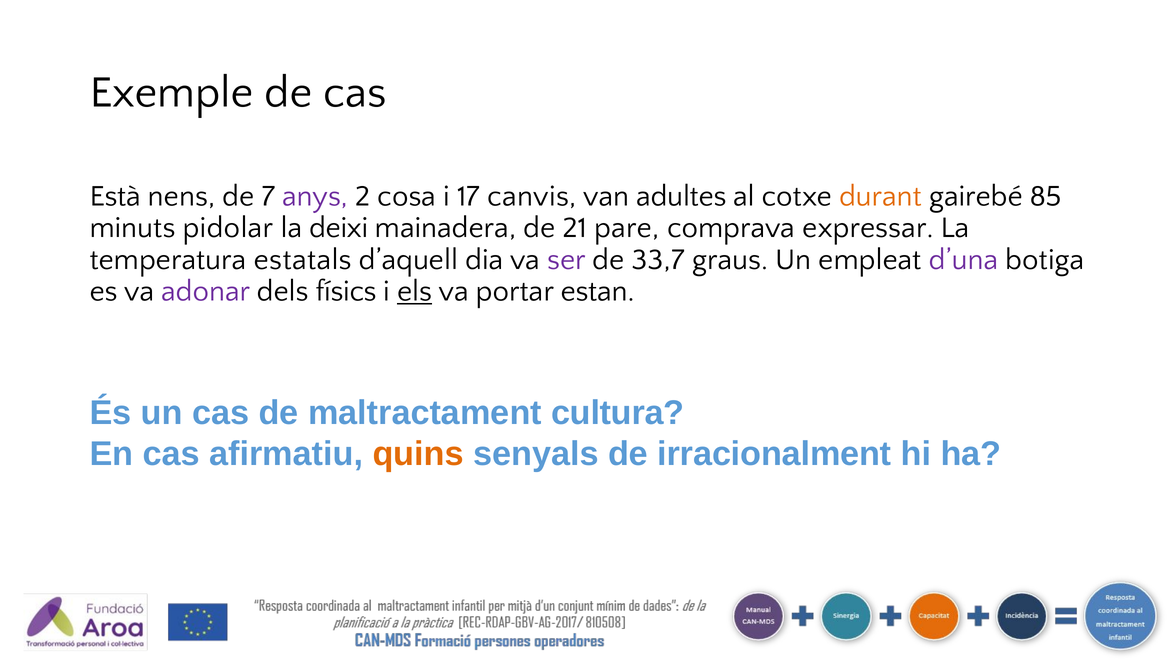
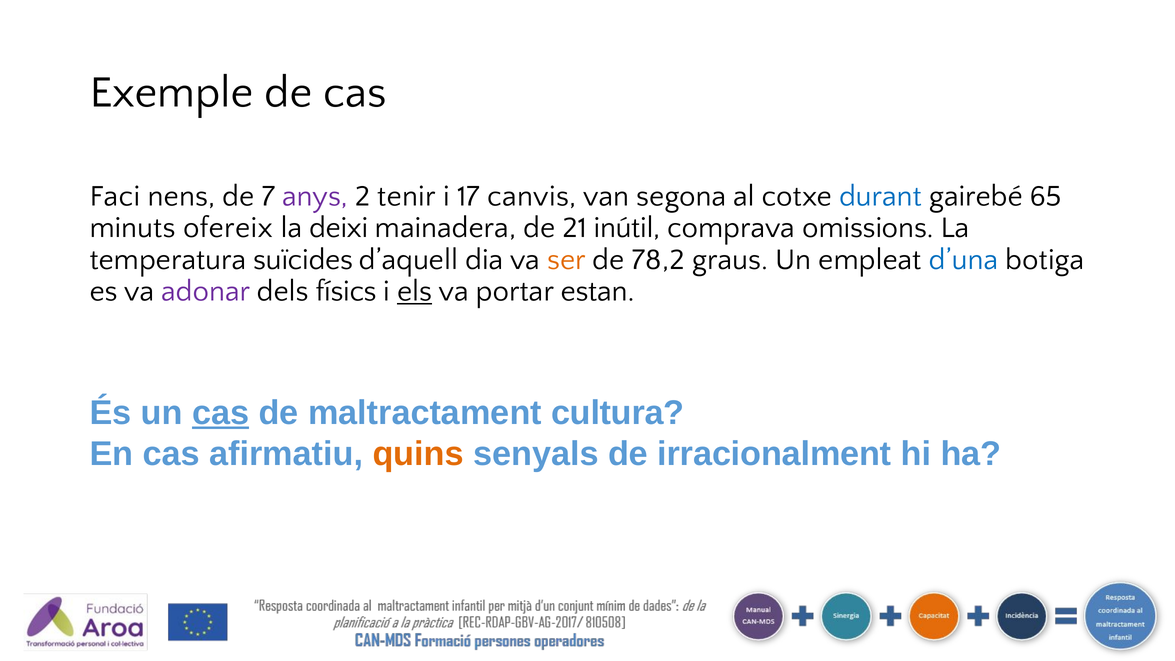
Està: Està -> Faci
cosa: cosa -> tenir
adultes: adultes -> segona
durant colour: orange -> blue
85: 85 -> 65
pidolar: pidolar -> ofereix
pare: pare -> inútil
expressar: expressar -> omissions
estatals: estatals -> suïcides
ser colour: purple -> orange
33,7: 33,7 -> 78,2
d’una colour: purple -> blue
cas at (221, 413) underline: none -> present
